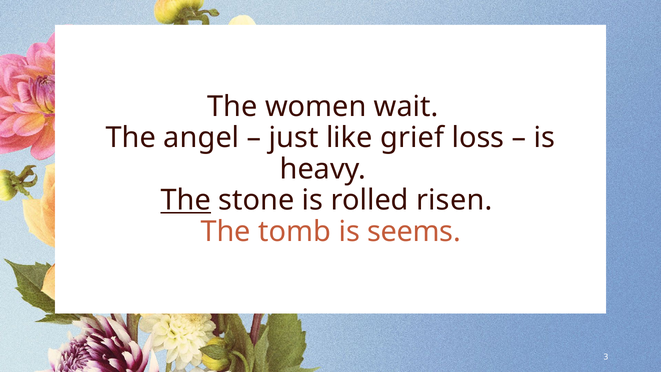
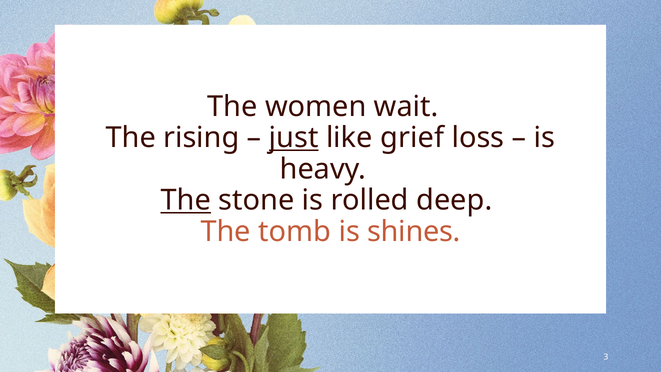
angel: angel -> rising
just underline: none -> present
risen: risen -> deep
seems: seems -> shines
